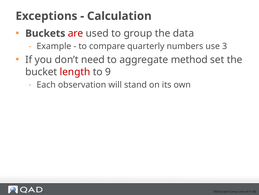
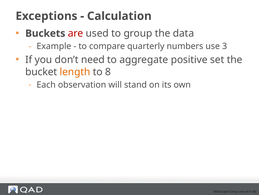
method: method -> positive
length colour: red -> orange
9: 9 -> 8
